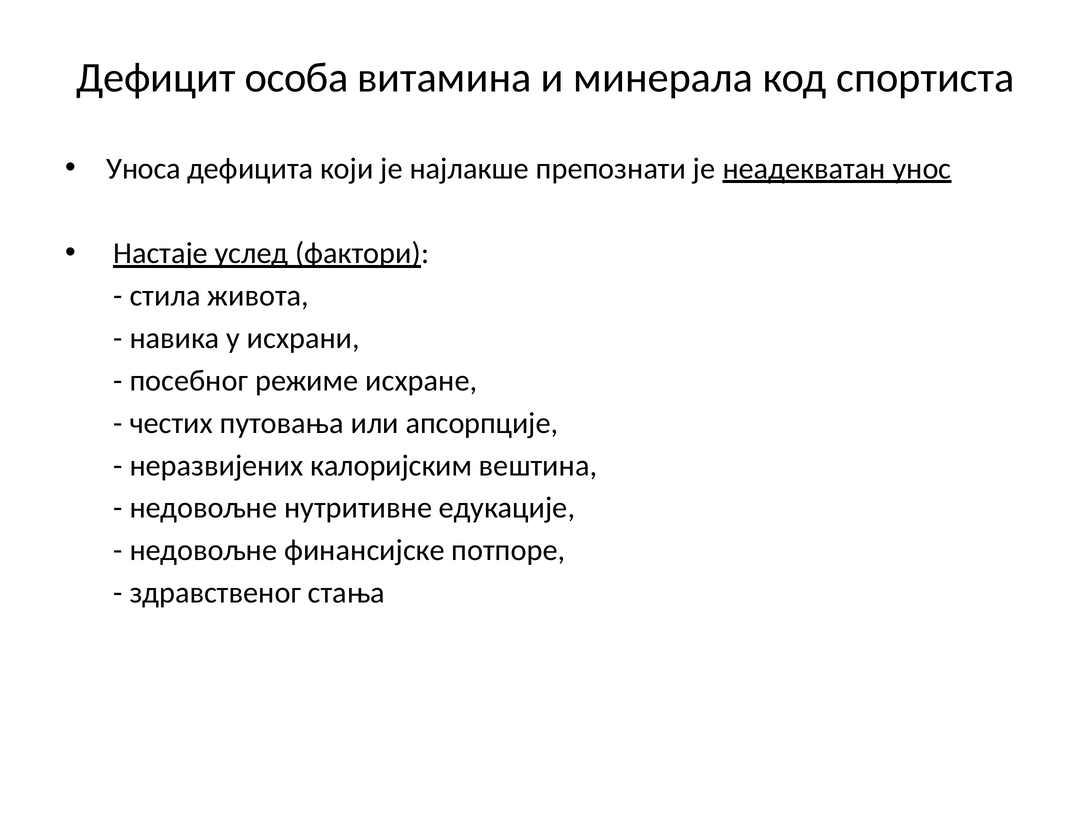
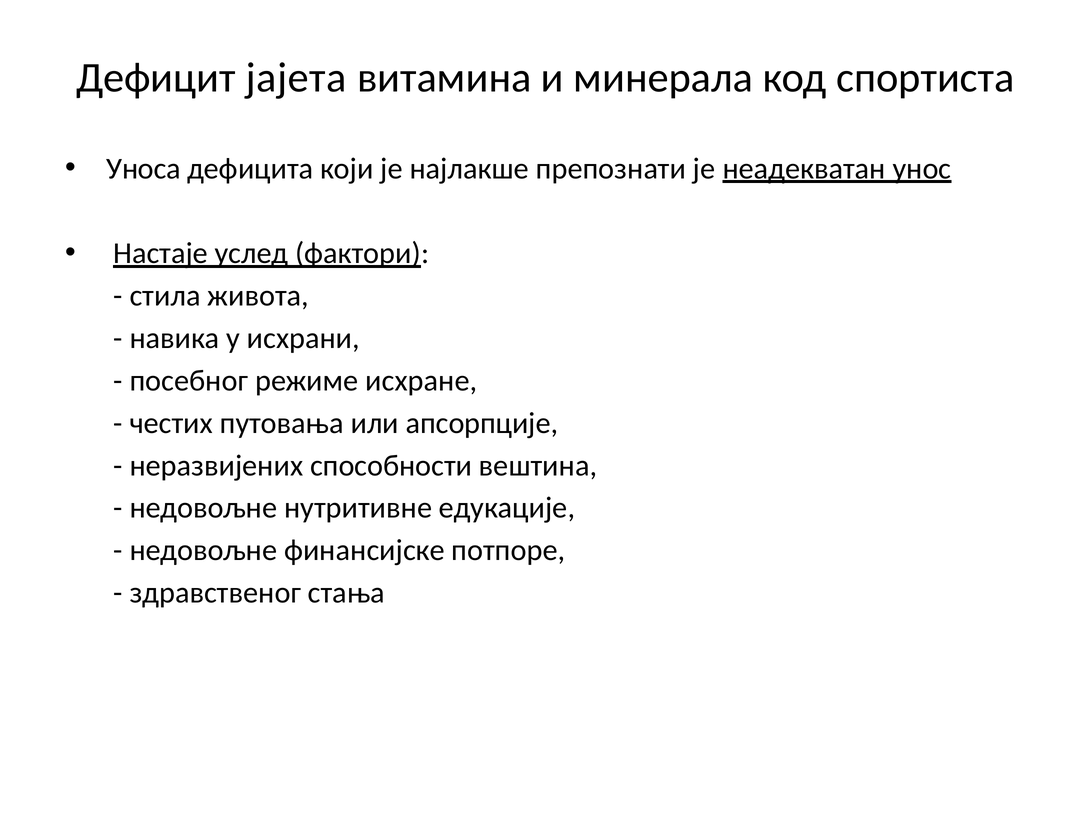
особа: особа -> јајета
калоријским: калоријским -> способности
